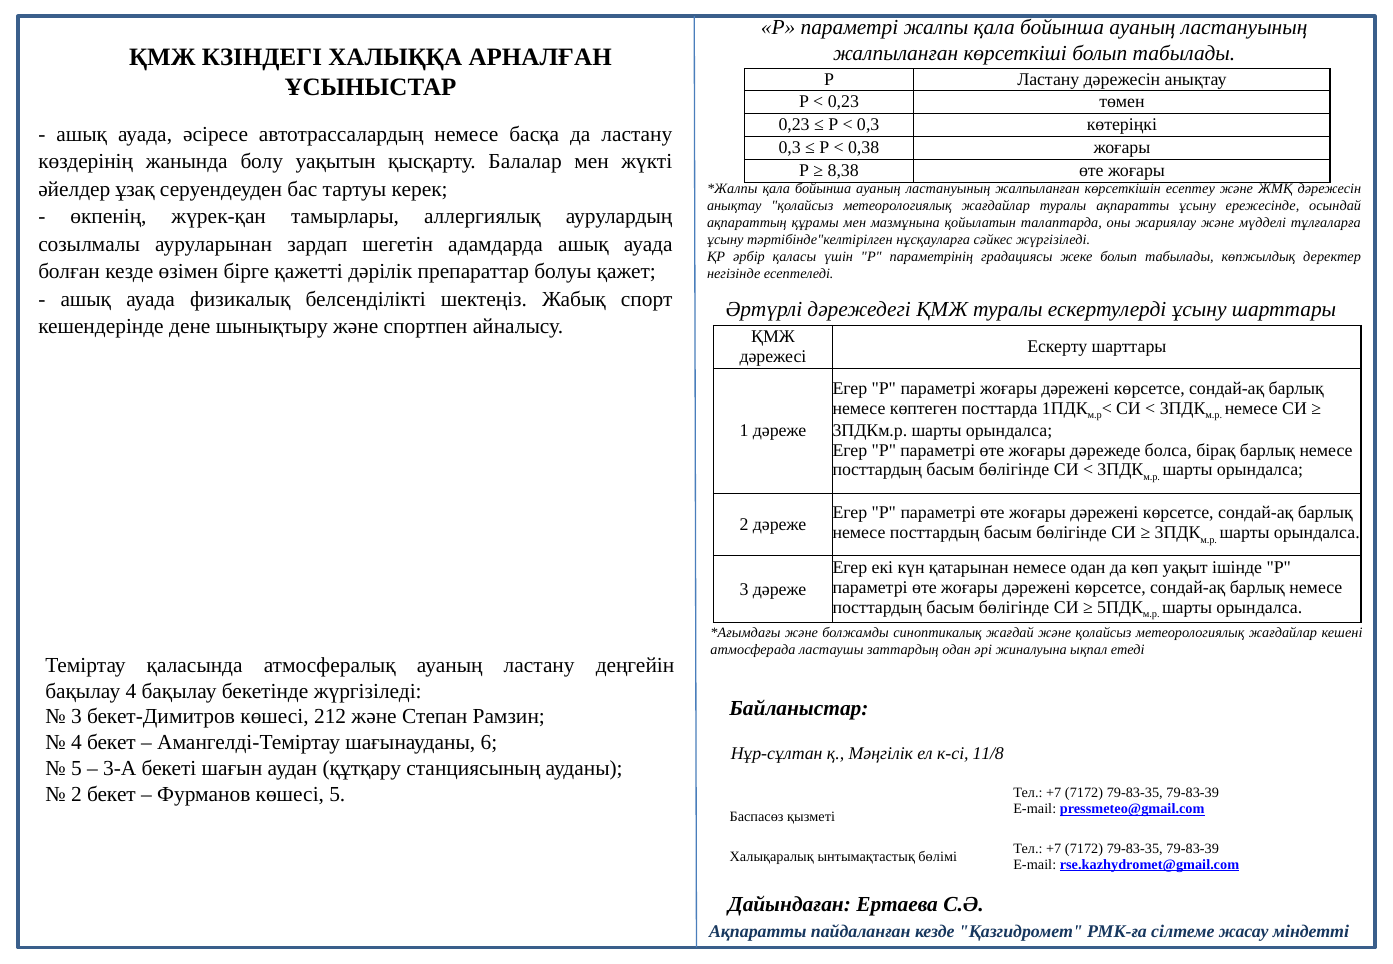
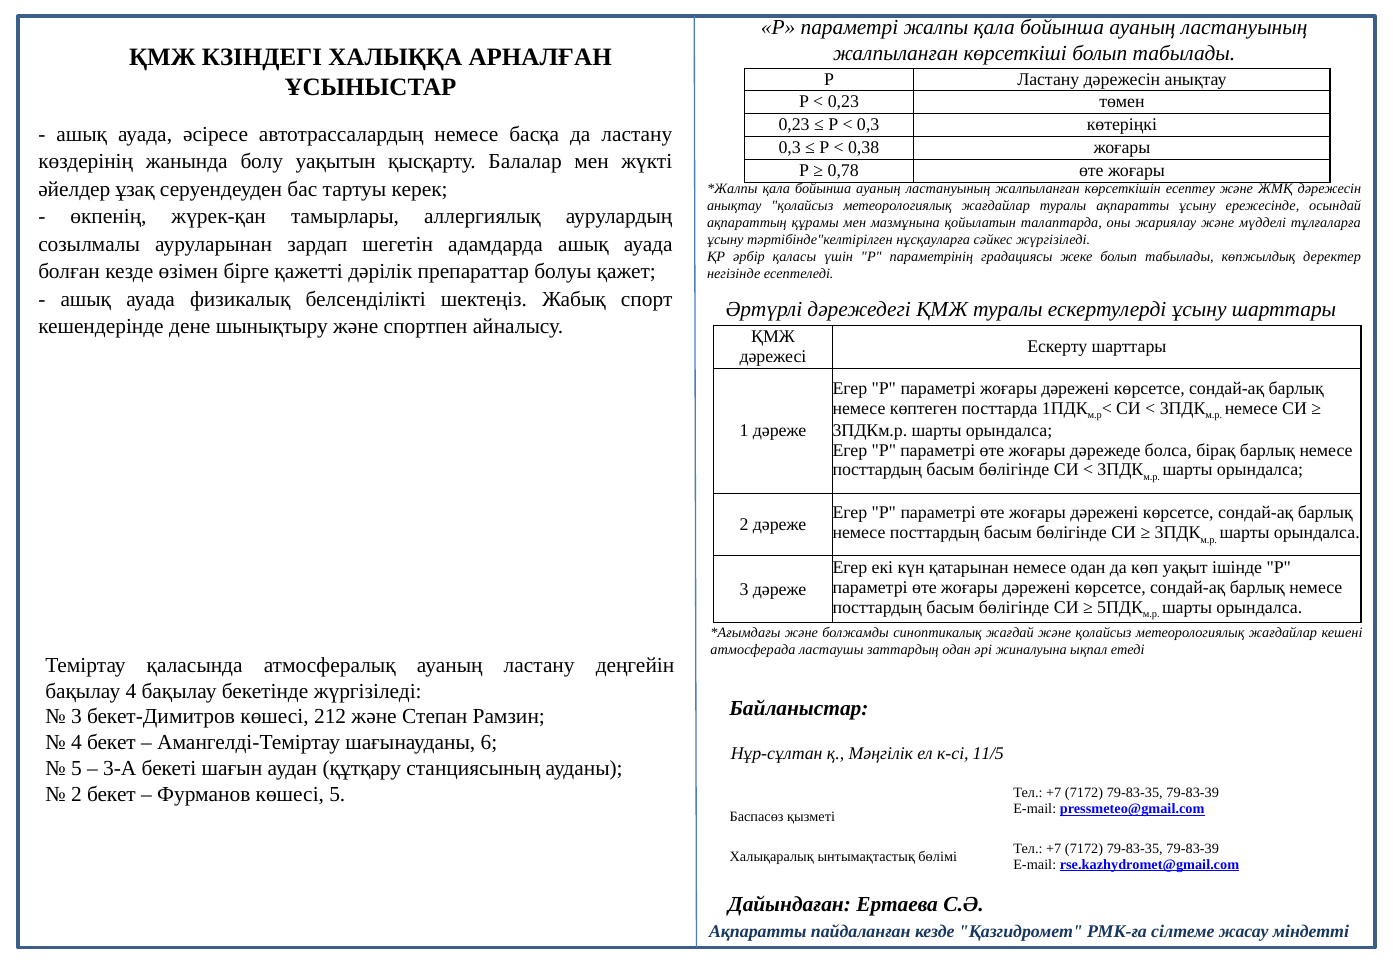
8,38: 8,38 -> 0,78
11/8: 11/8 -> 11/5
